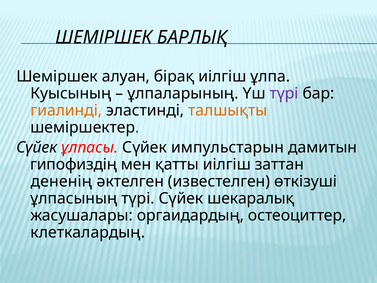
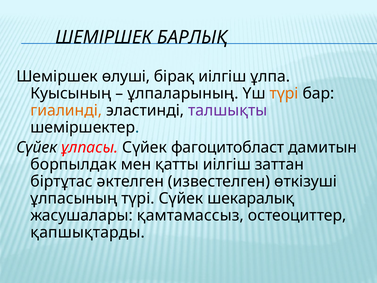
алуан: алуан -> өлуші
түрі at (284, 93) colour: purple -> orange
талшықты colour: orange -> purple
импульстарын: импульстарын -> фагоцитобласт
гипофиздің: гипофиздің -> борпылдак
дененің: дененің -> біртұтас
оргаидардың: оргаидардың -> қамтамассыз
клеткалардың: клеткалардың -> қапшықтарды
